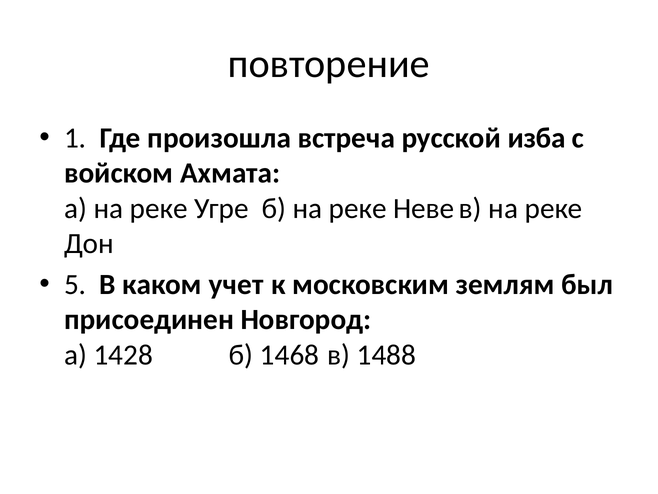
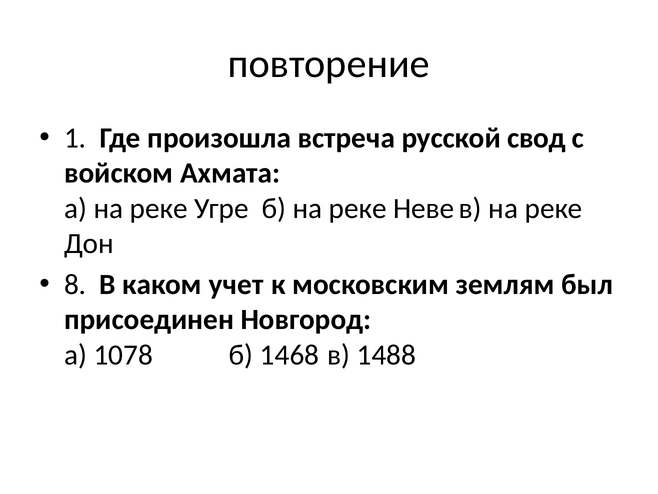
изба: изба -> свод
5: 5 -> 8
1428: 1428 -> 1078
